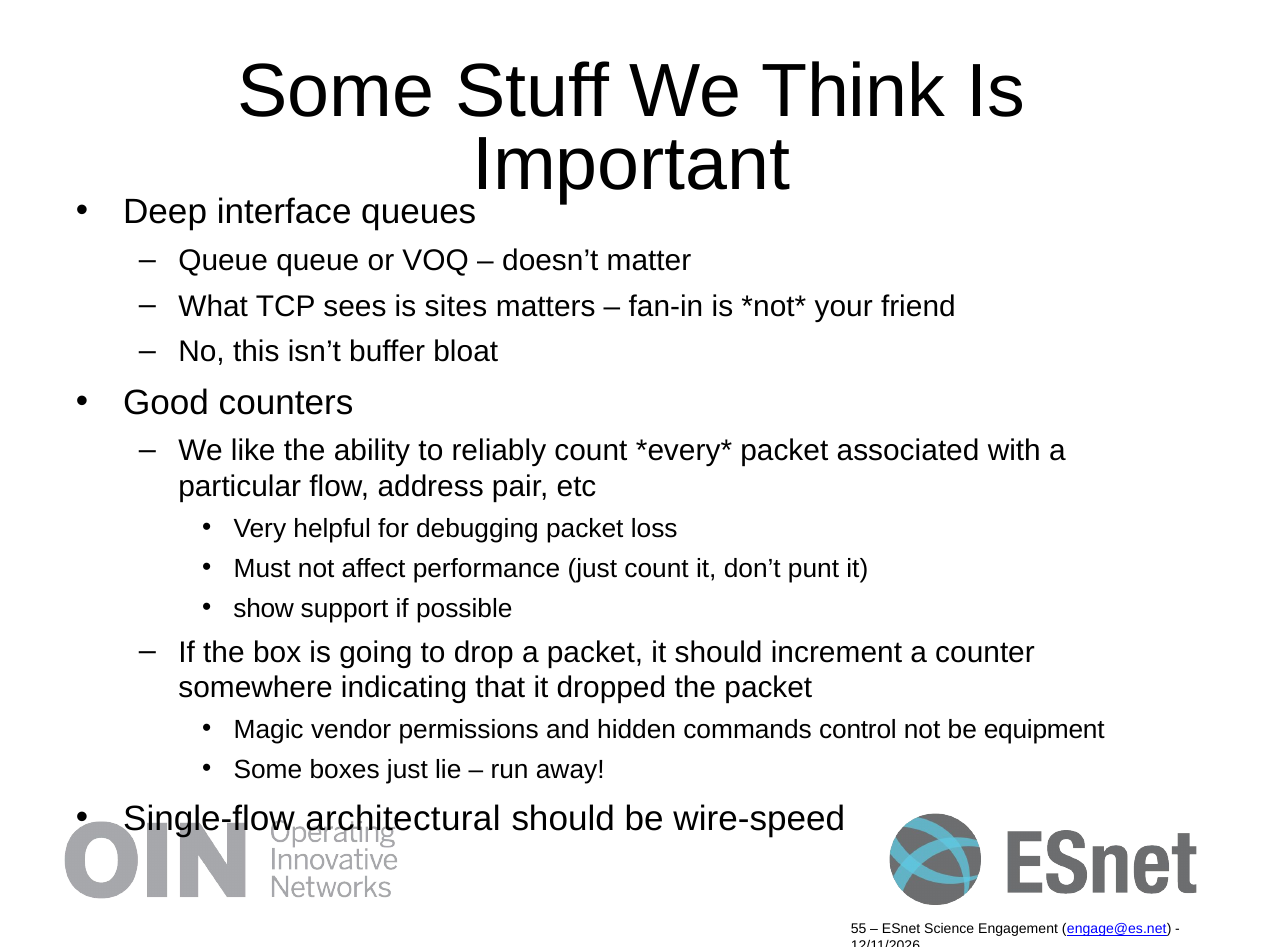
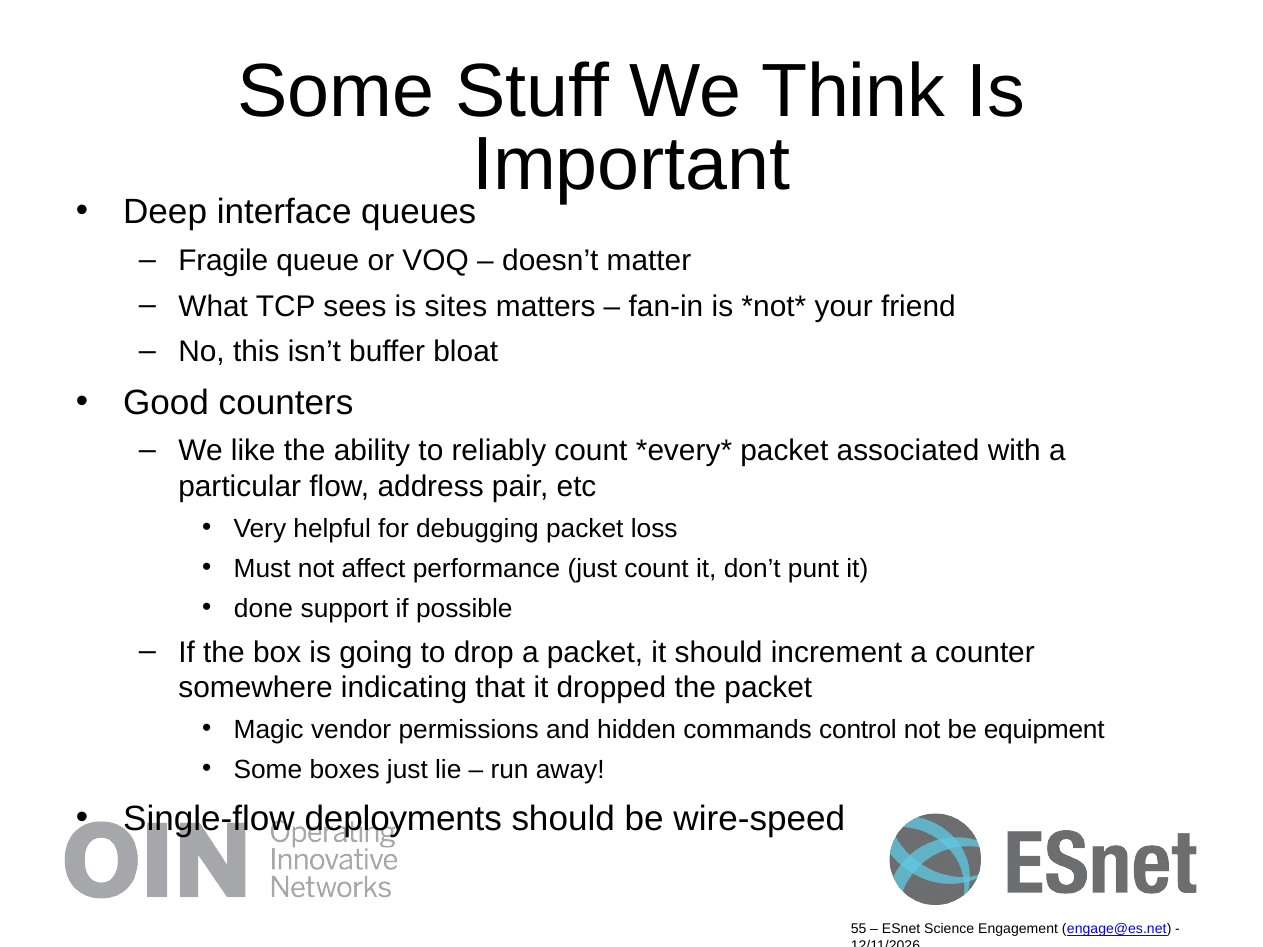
Queue at (223, 261): Queue -> Fragile
show: show -> done
architectural: architectural -> deployments
